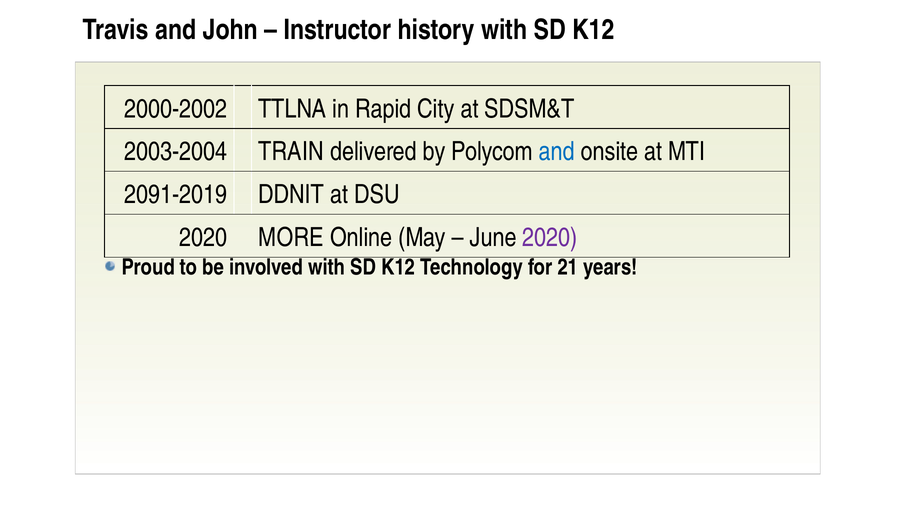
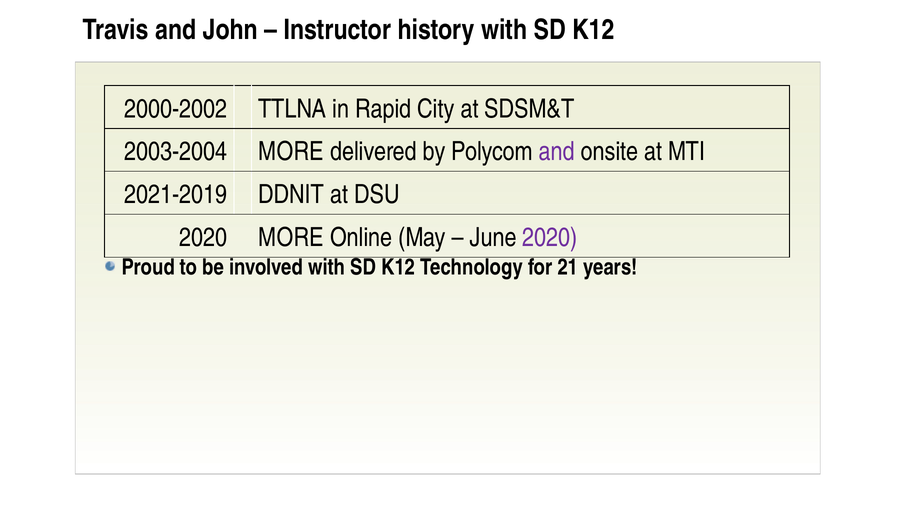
2003-2004 TRAIN: TRAIN -> MORE
and at (557, 152) colour: blue -> purple
2091-2019: 2091-2019 -> 2021-2019
